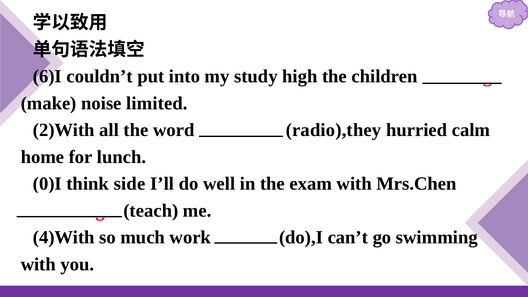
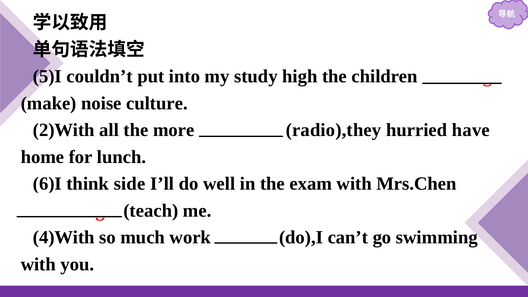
6)I: 6)I -> 5)I
limited: limited -> culture
word: word -> more
calm: calm -> have
0)I: 0)I -> 6)I
